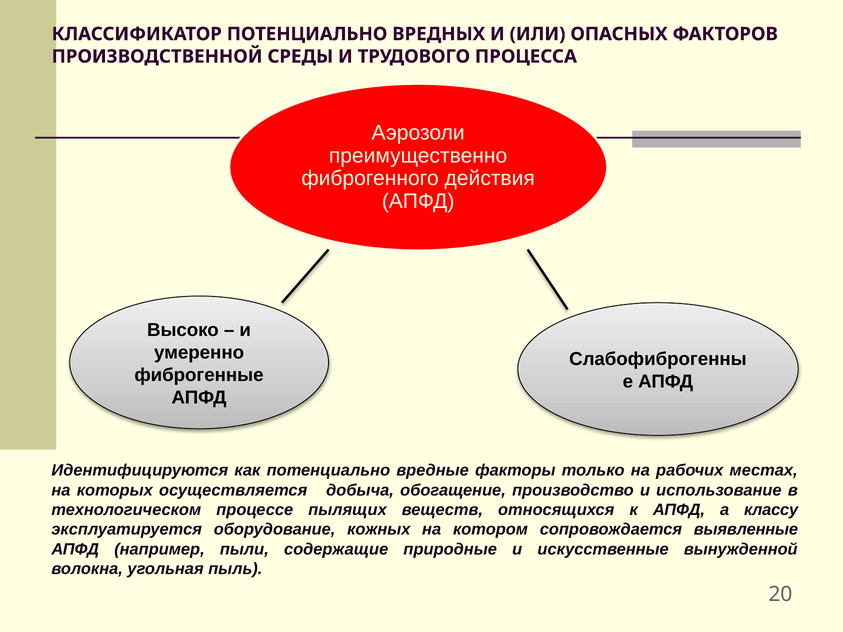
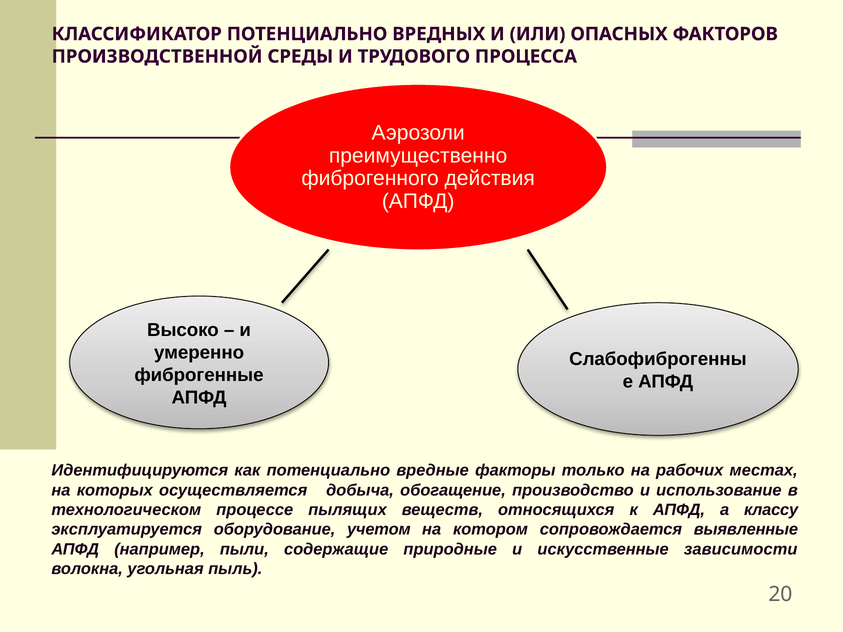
кожных: кожных -> учетом
вынужденной: вынужденной -> зависимости
